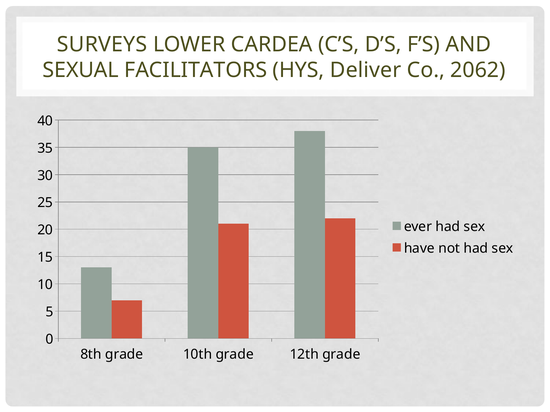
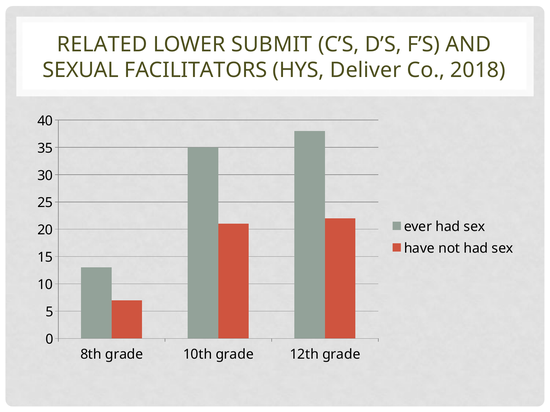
SURVEYS: SURVEYS -> RELATED
CARDEA: CARDEA -> SUBMIT
2062: 2062 -> 2018
